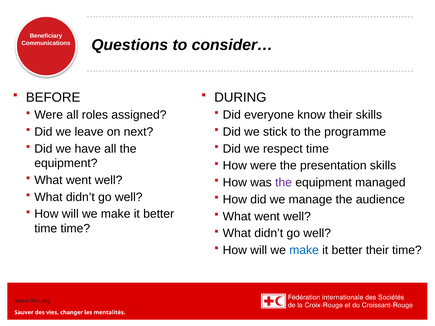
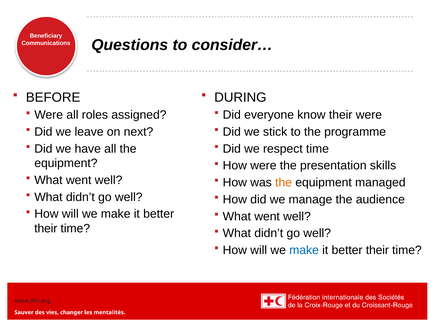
their skills: skills -> were
the at (284, 183) colour: purple -> orange
time at (46, 229): time -> their
